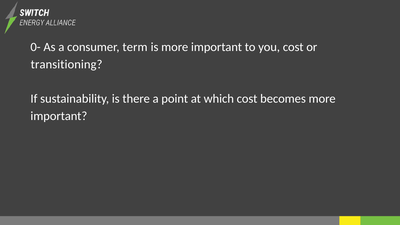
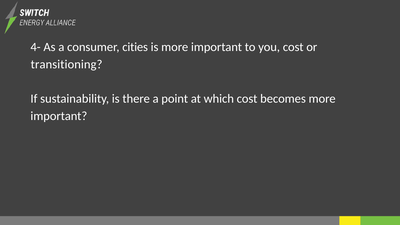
0-: 0- -> 4-
term: term -> cities
